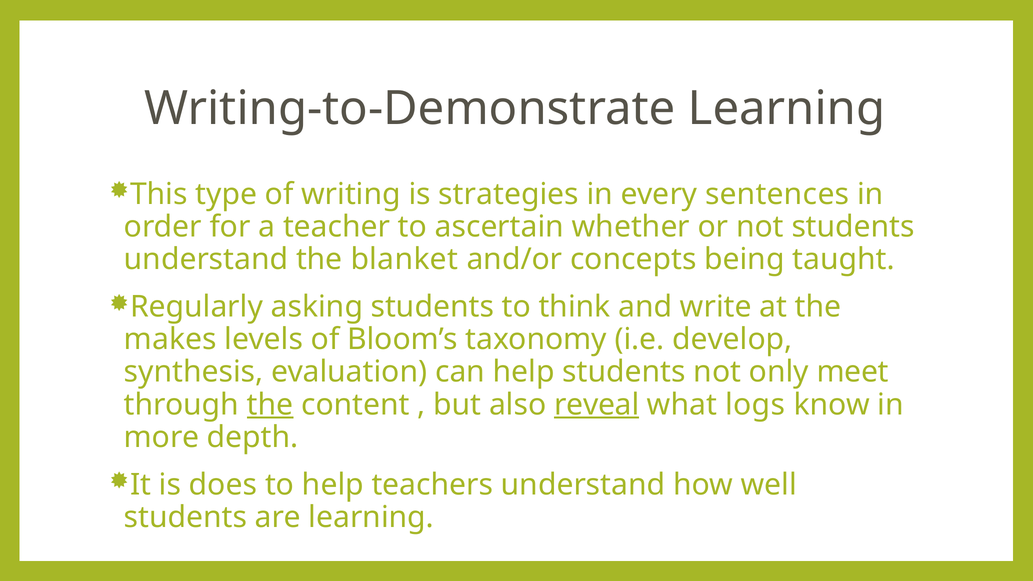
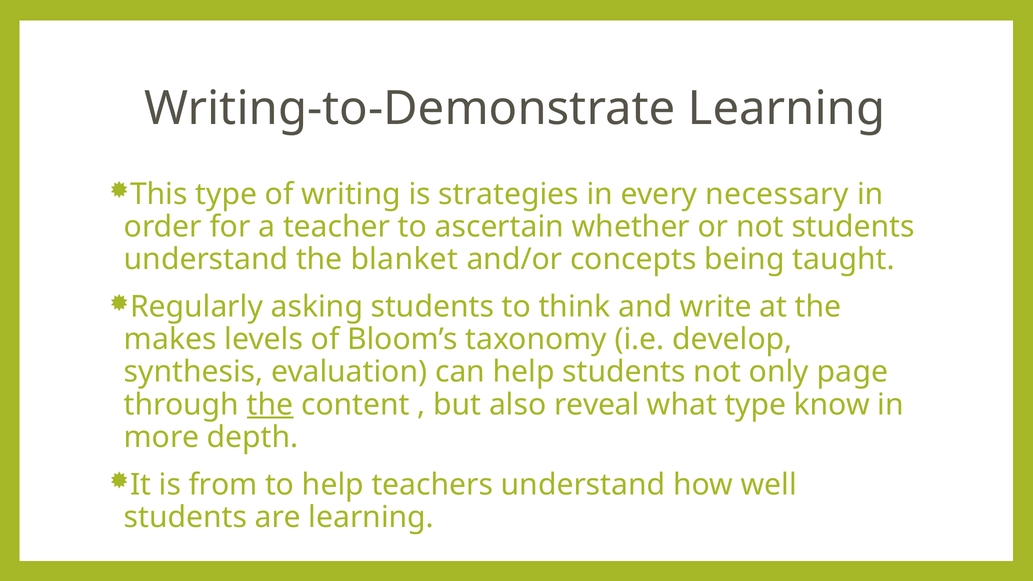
sentences: sentences -> necessary
meet: meet -> page
reveal underline: present -> none
what logs: logs -> type
does: does -> from
